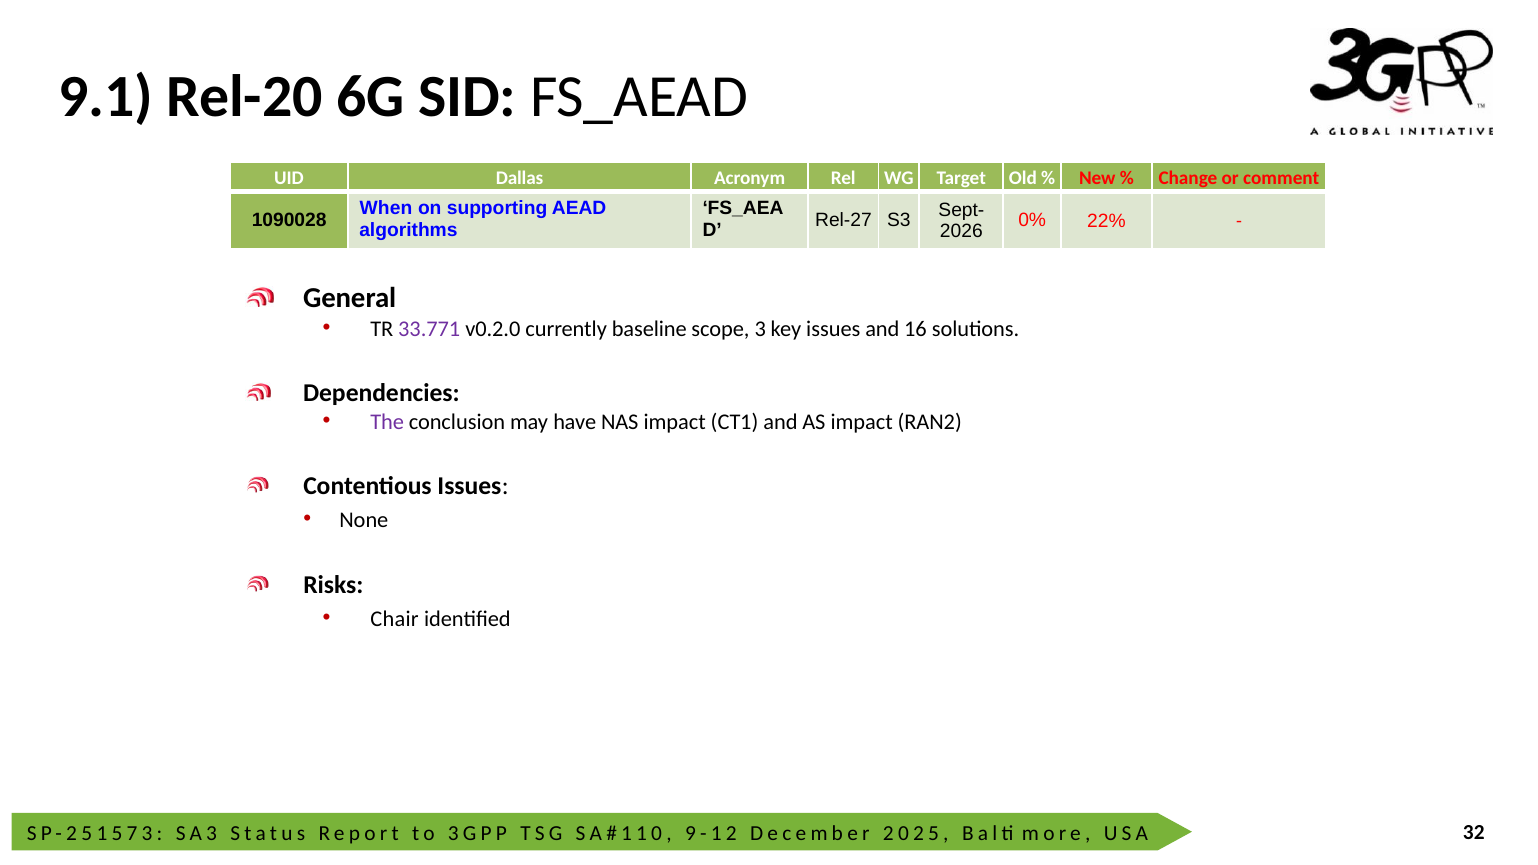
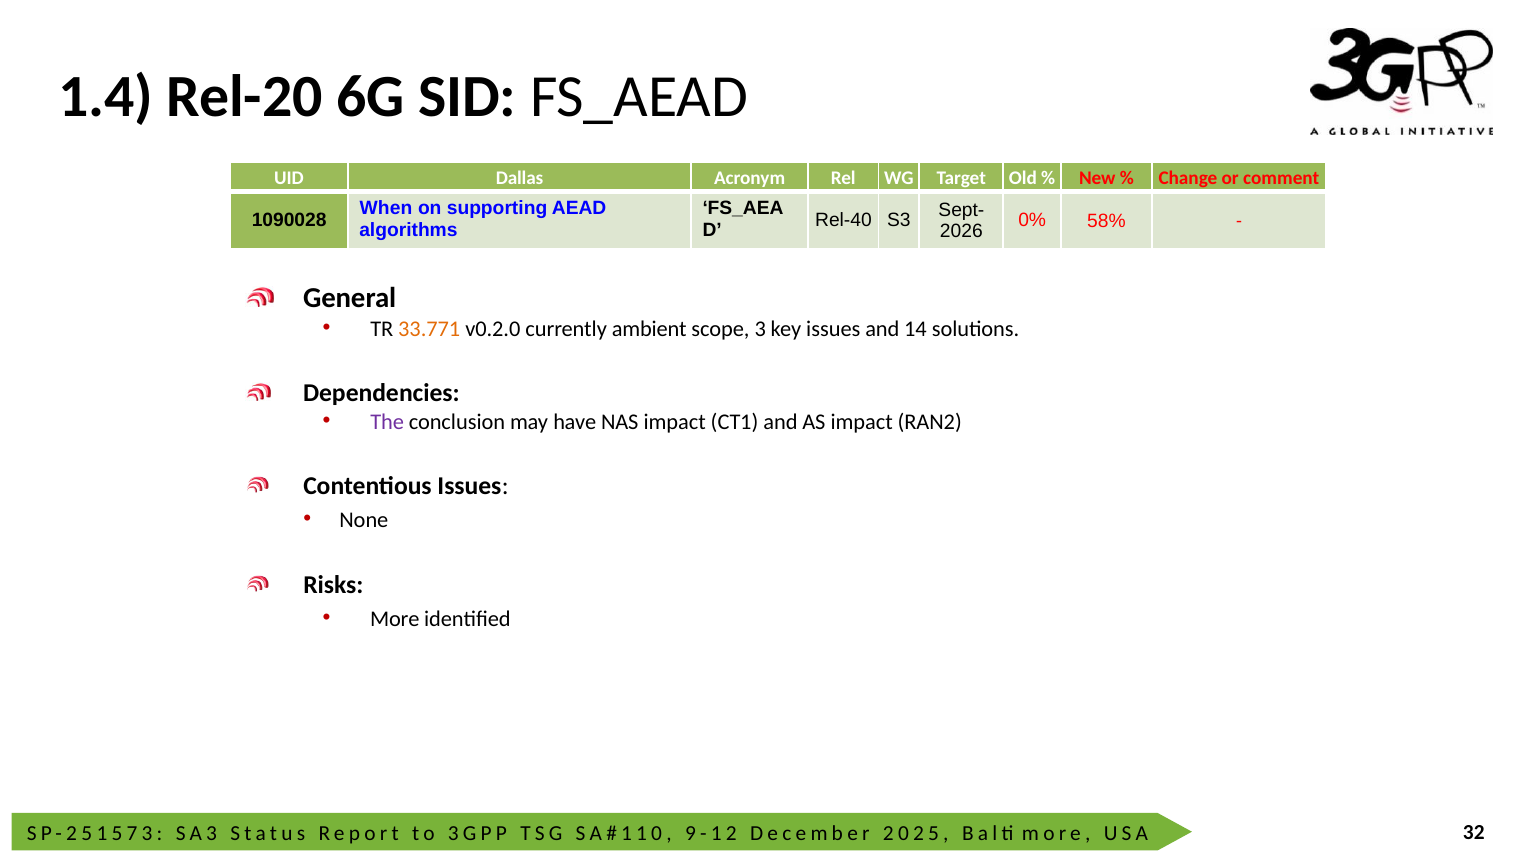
9.1: 9.1 -> 1.4
22%: 22% -> 58%
Rel-27: Rel-27 -> Rel-40
33.771 colour: purple -> orange
baseline: baseline -> ambient
16: 16 -> 14
Chair at (395, 619): Chair -> More
